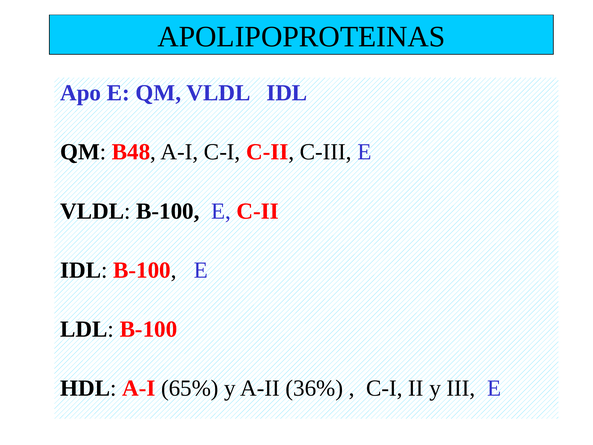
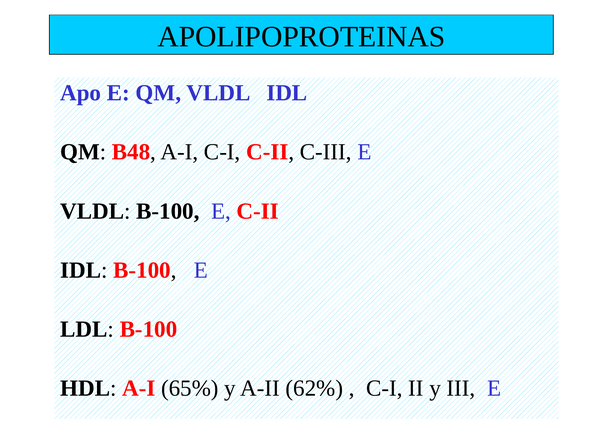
36%: 36% -> 62%
